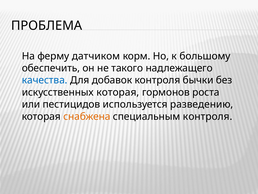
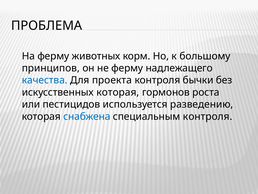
датчиком: датчиком -> животных
обеспечить: обеспечить -> принципов
не такого: такого -> ферму
добавок: добавок -> проекта
снабжена colour: orange -> blue
